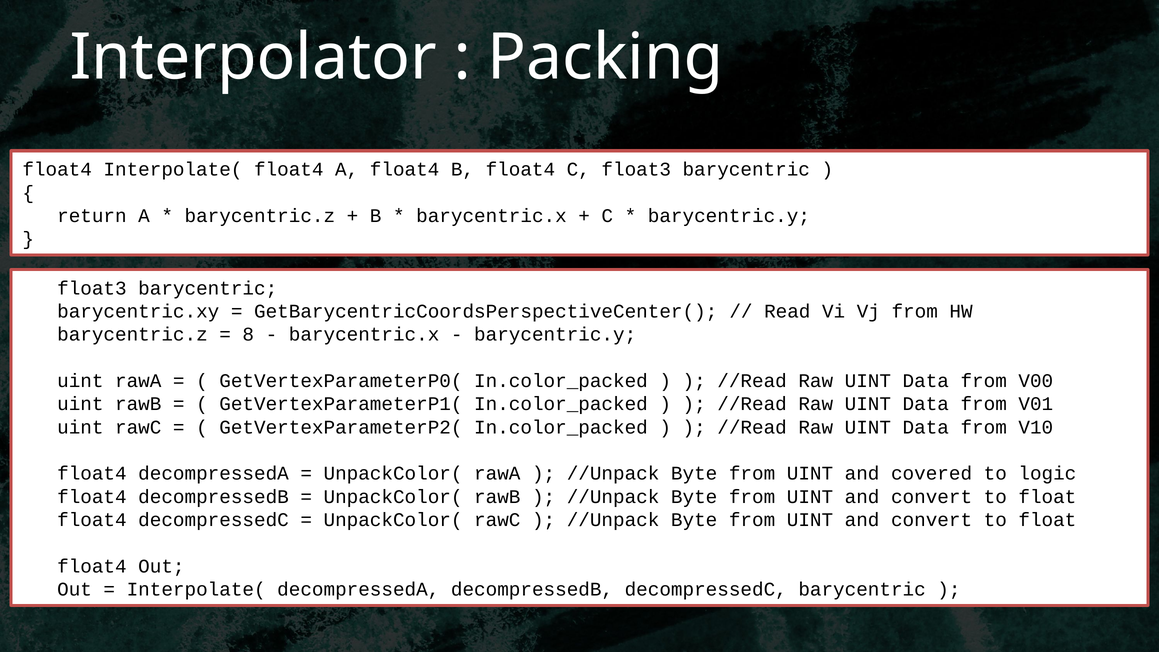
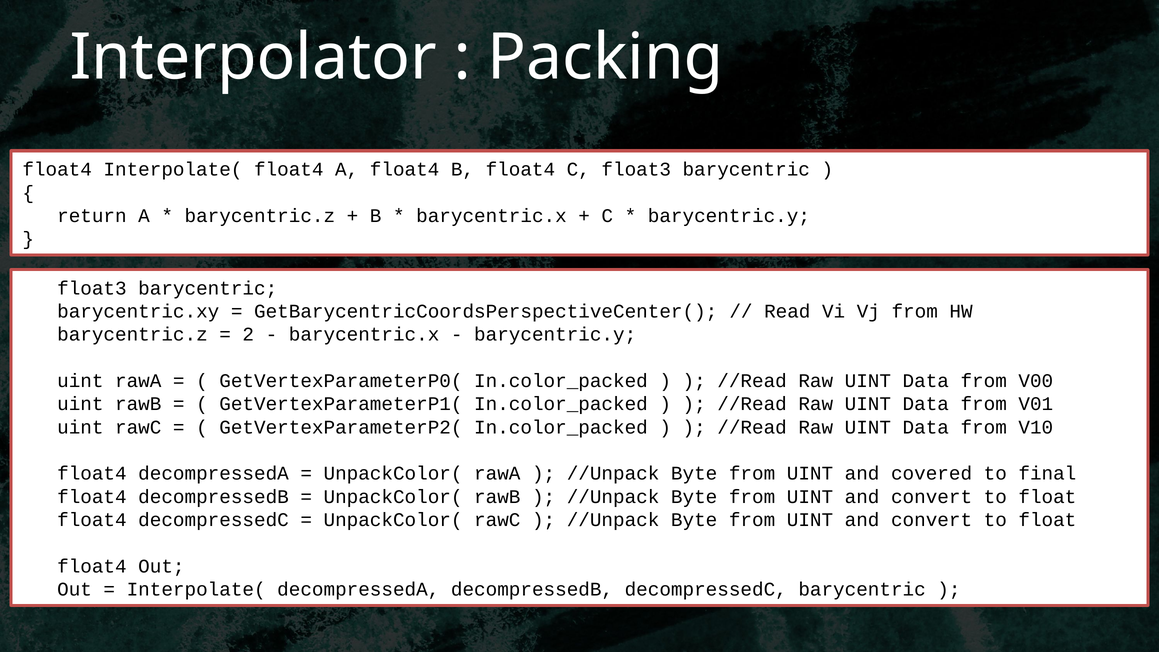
8: 8 -> 2
logic: logic -> final
